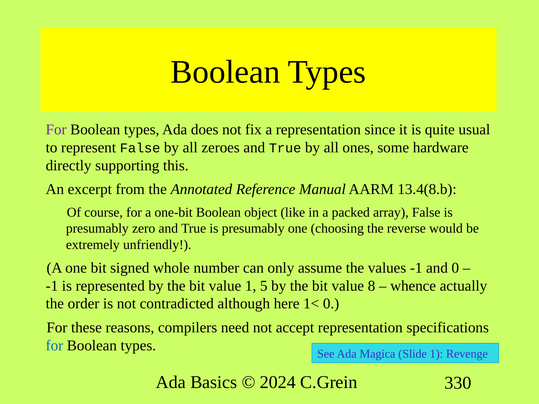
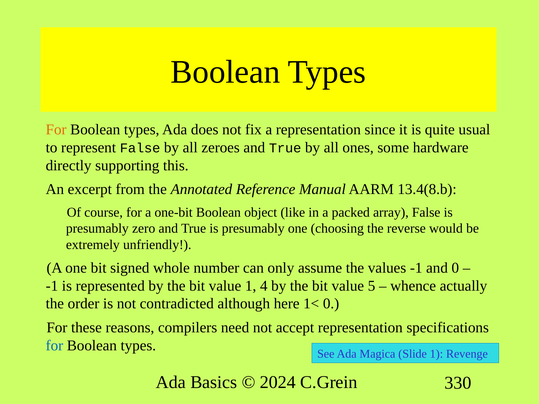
For at (56, 130) colour: purple -> orange
5: 5 -> 4
8: 8 -> 5
